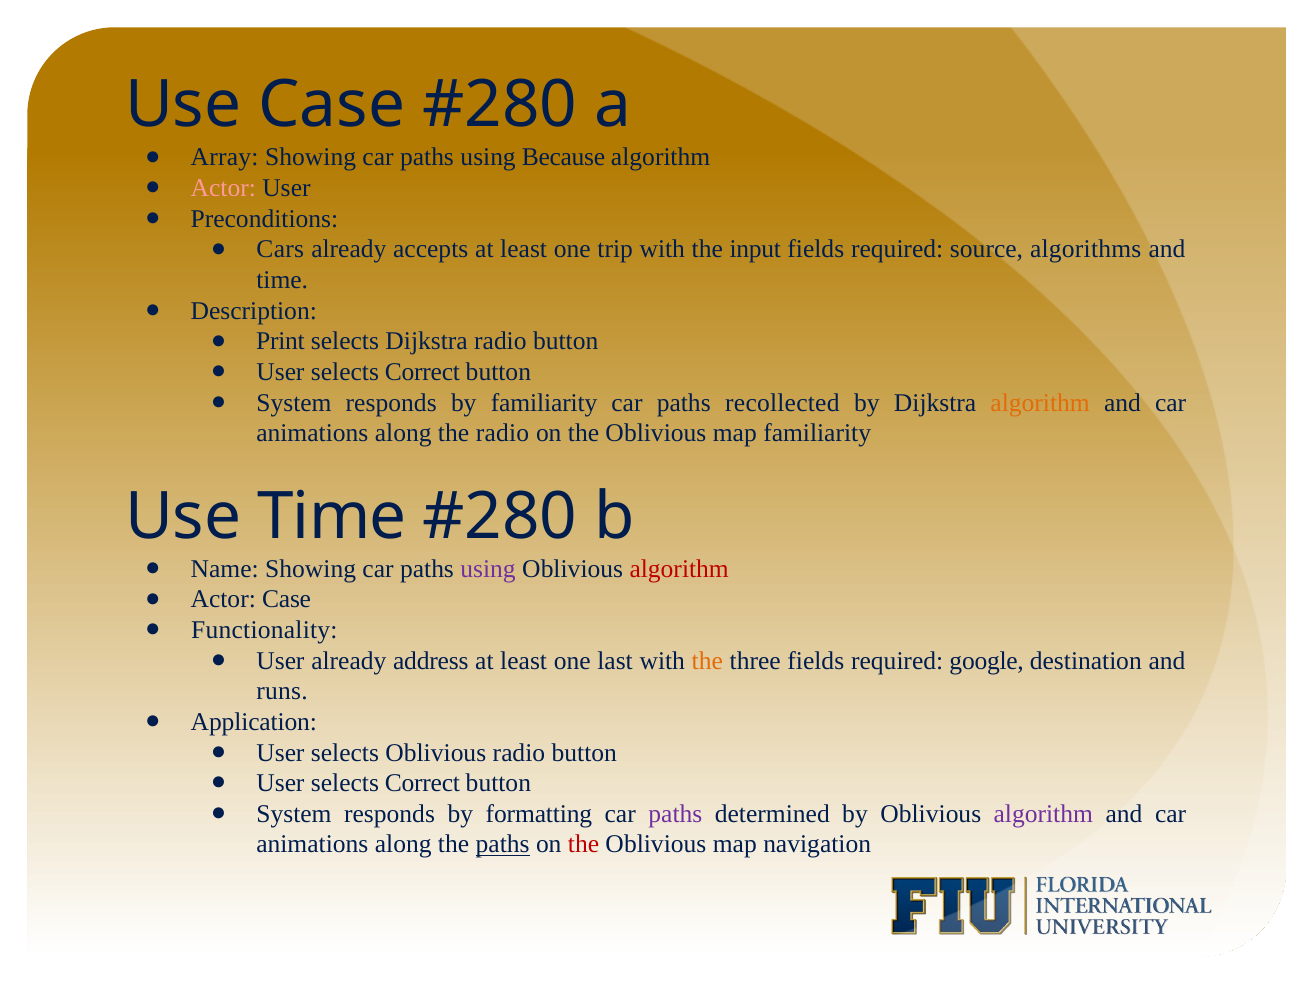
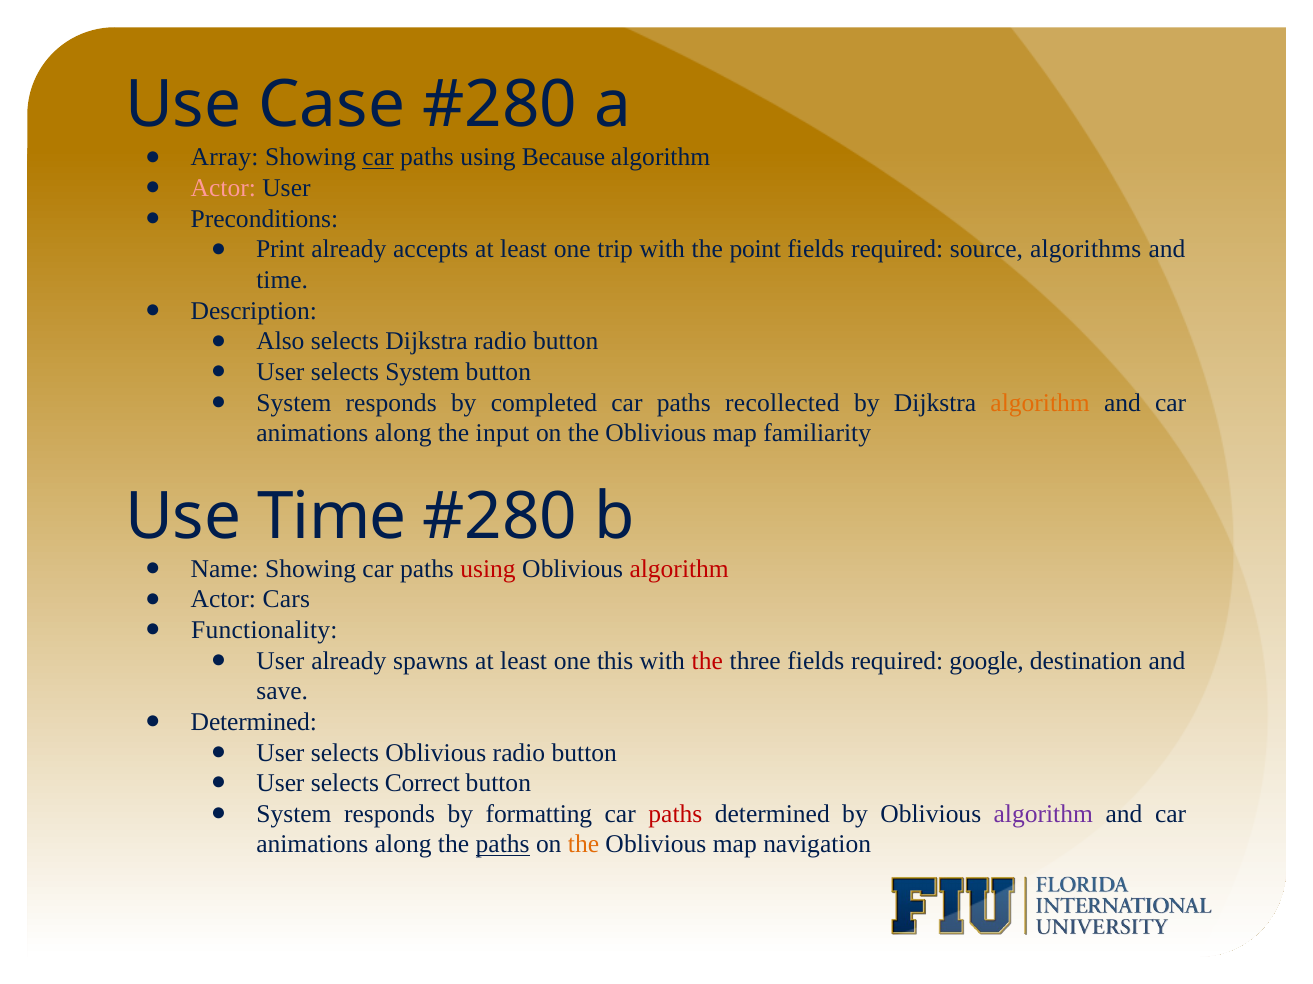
car at (378, 158) underline: none -> present
Cars: Cars -> Print
input: input -> point
Print: Print -> Also
Correct at (422, 372): Correct -> System
by familiarity: familiarity -> completed
the radio: radio -> input
using at (488, 569) colour: purple -> red
Actor Case: Case -> Cars
address: address -> spawns
last: last -> this
the at (707, 661) colour: orange -> red
runs: runs -> save
Application at (254, 723): Application -> Determined
paths at (675, 814) colour: purple -> red
the at (584, 845) colour: red -> orange
